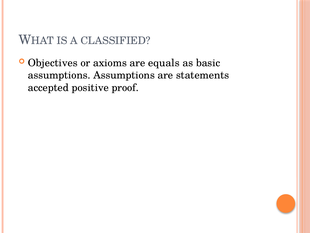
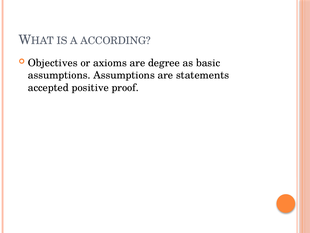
CLASSIFIED: CLASSIFIED -> ACCORDING
equals: equals -> degree
